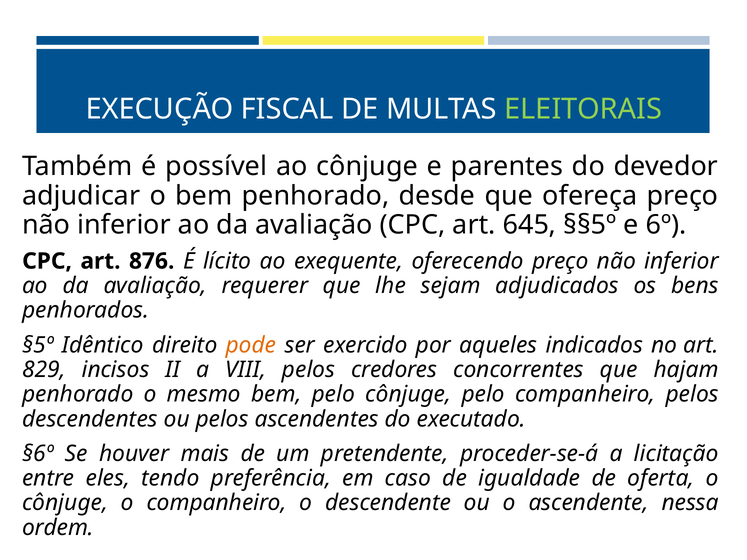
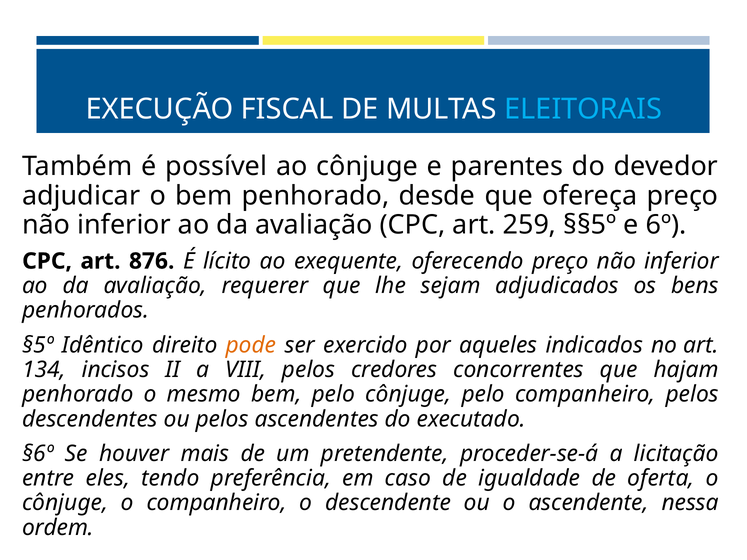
ELEITORAIS colour: light green -> light blue
645: 645 -> 259
829: 829 -> 134
